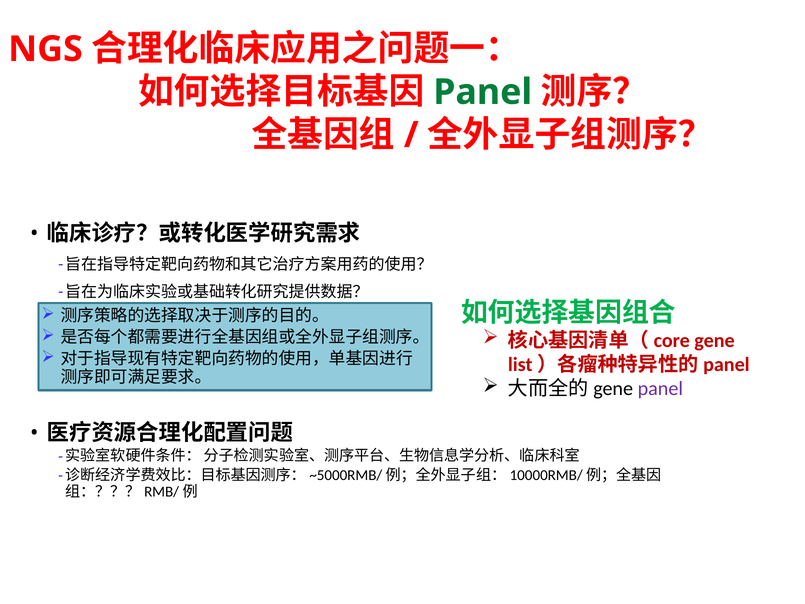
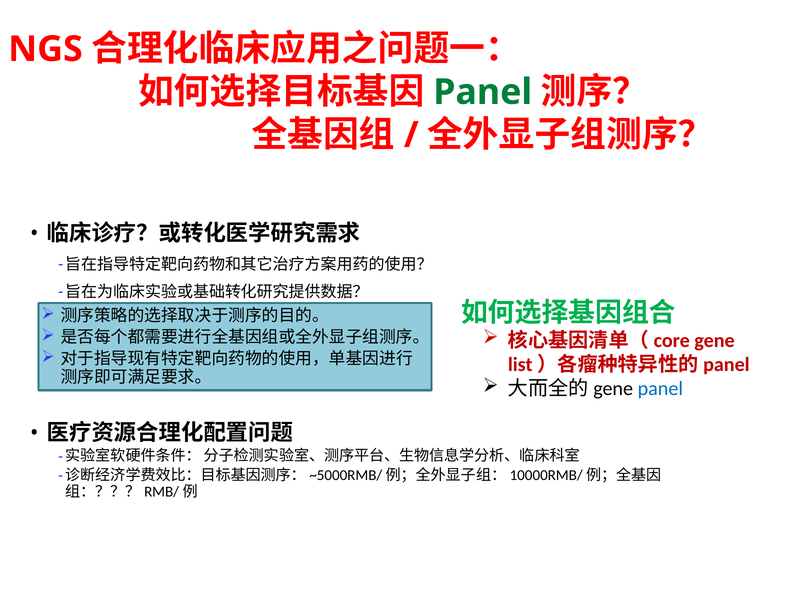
panel at (660, 389) colour: purple -> blue
